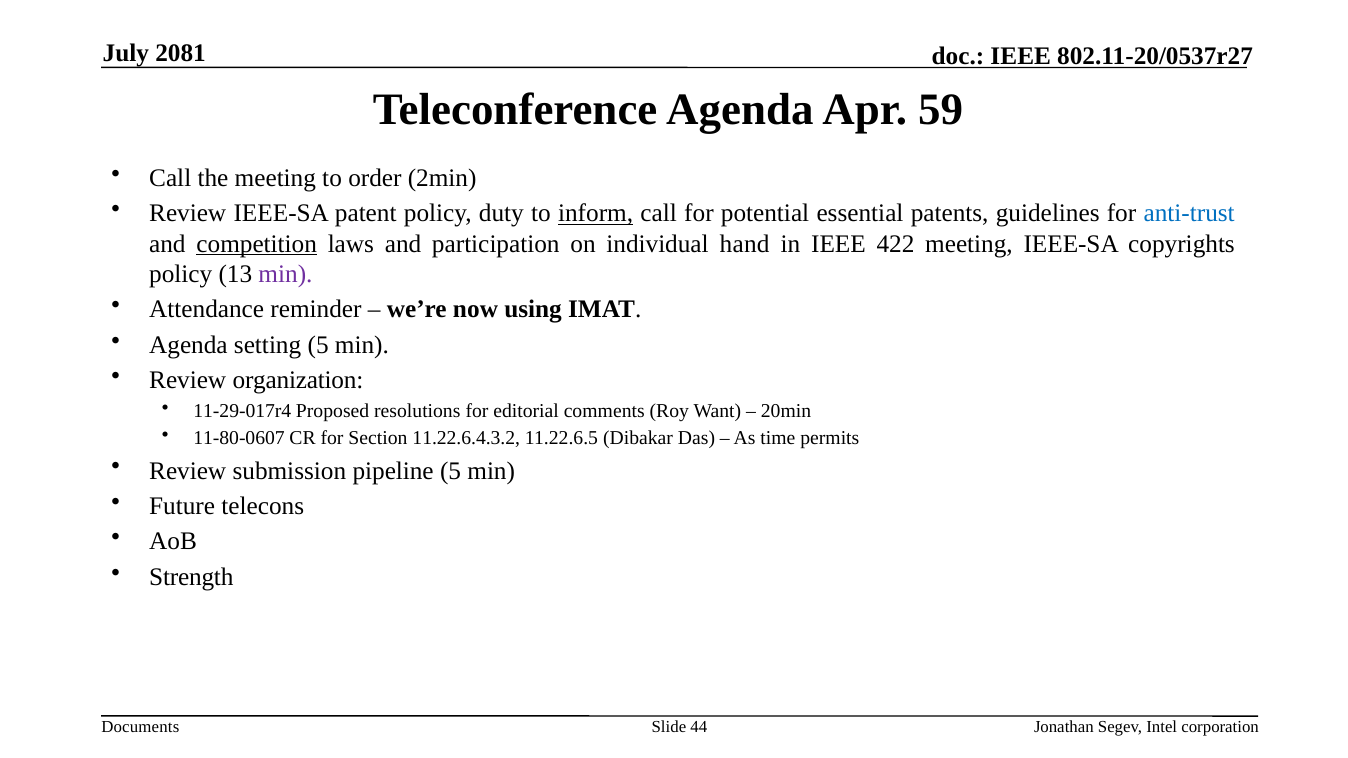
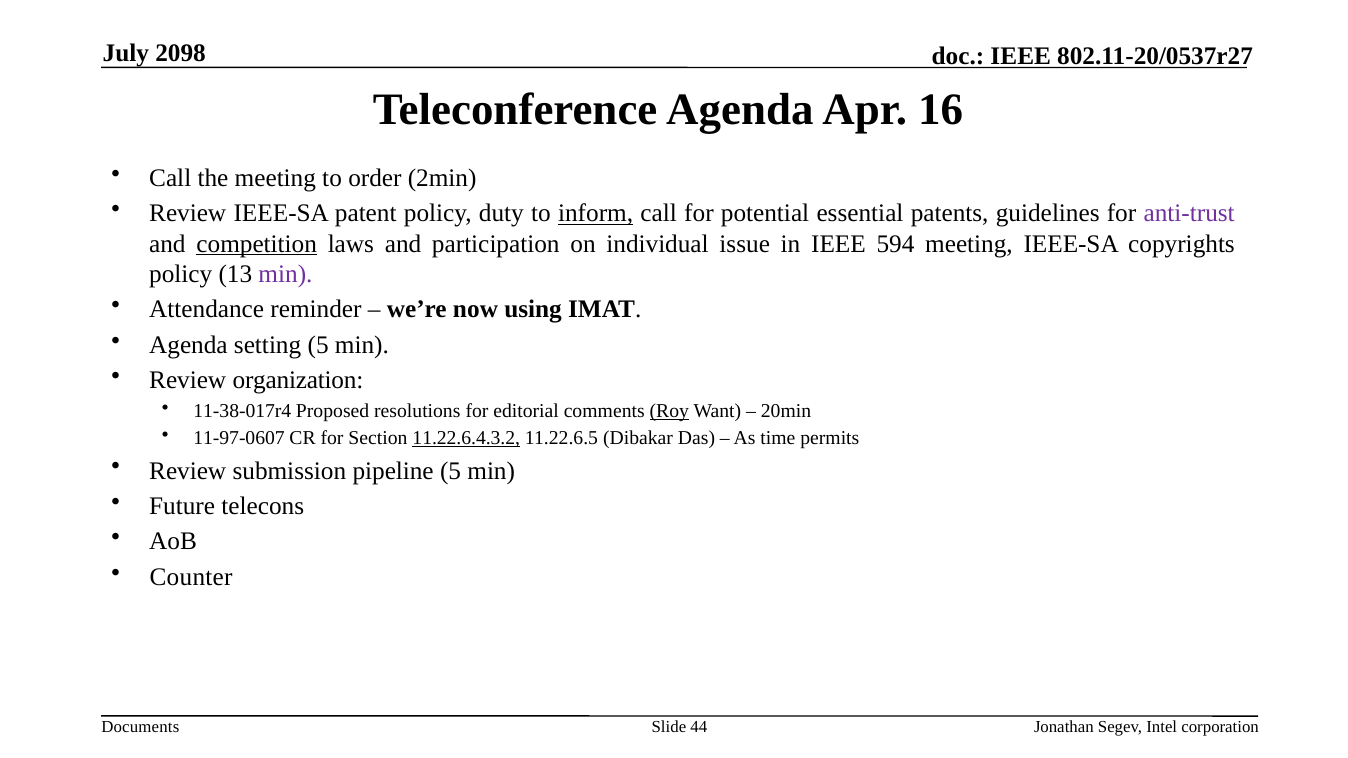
2081: 2081 -> 2098
59: 59 -> 16
anti-trust colour: blue -> purple
hand: hand -> issue
422: 422 -> 594
11-29-017r4: 11-29-017r4 -> 11-38-017r4
Roy underline: none -> present
11-80-0607: 11-80-0607 -> 11-97-0607
11.22.6.4.3.2 underline: none -> present
Strength: Strength -> Counter
